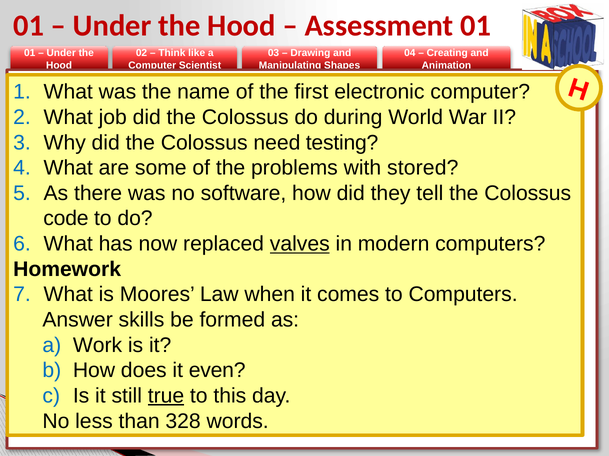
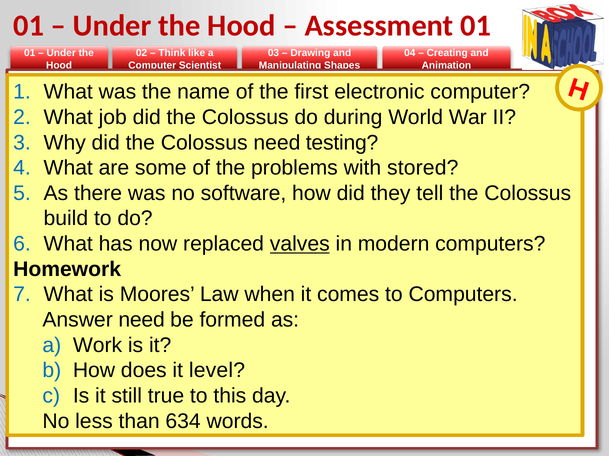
code: code -> build
Answer skills: skills -> need
even: even -> level
true underline: present -> none
328: 328 -> 634
